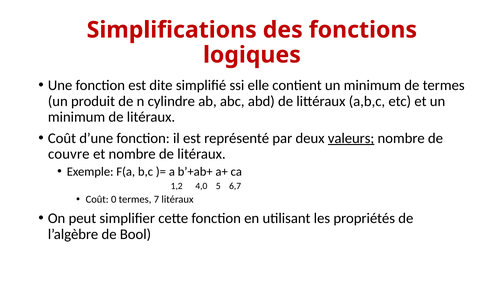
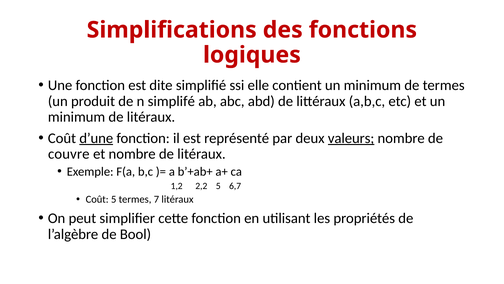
cylindre: cylindre -> simplifé
d’une underline: none -> present
4,0: 4,0 -> 2,2
Coût 0: 0 -> 5
